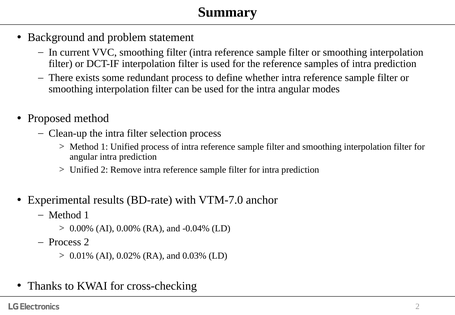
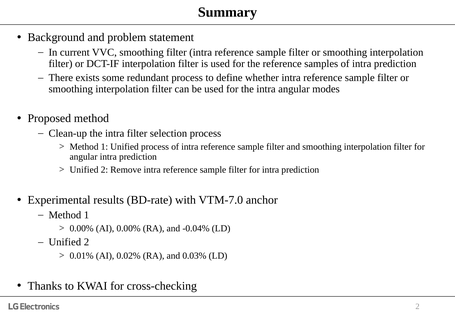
Process at (65, 242): Process -> Unified
